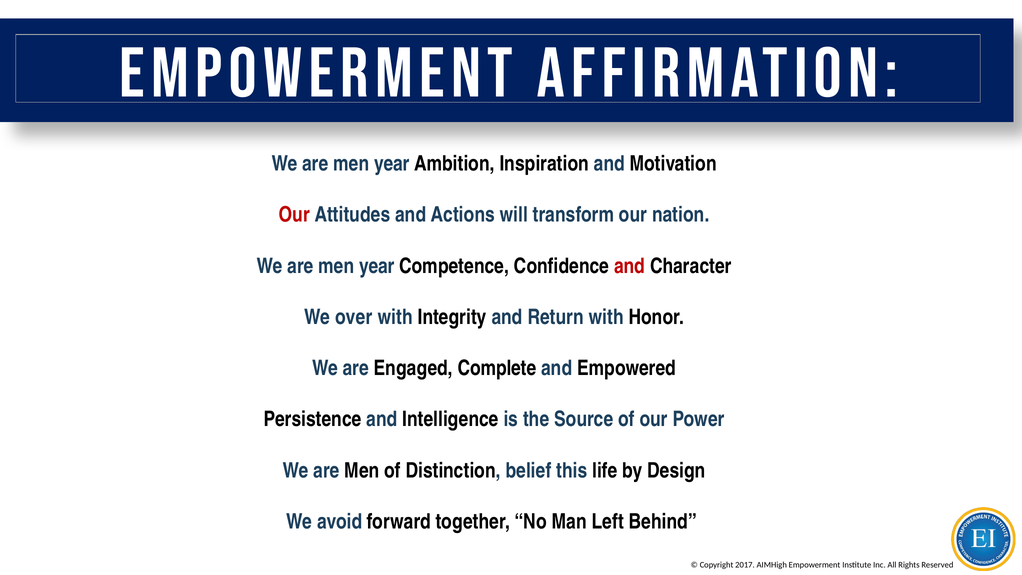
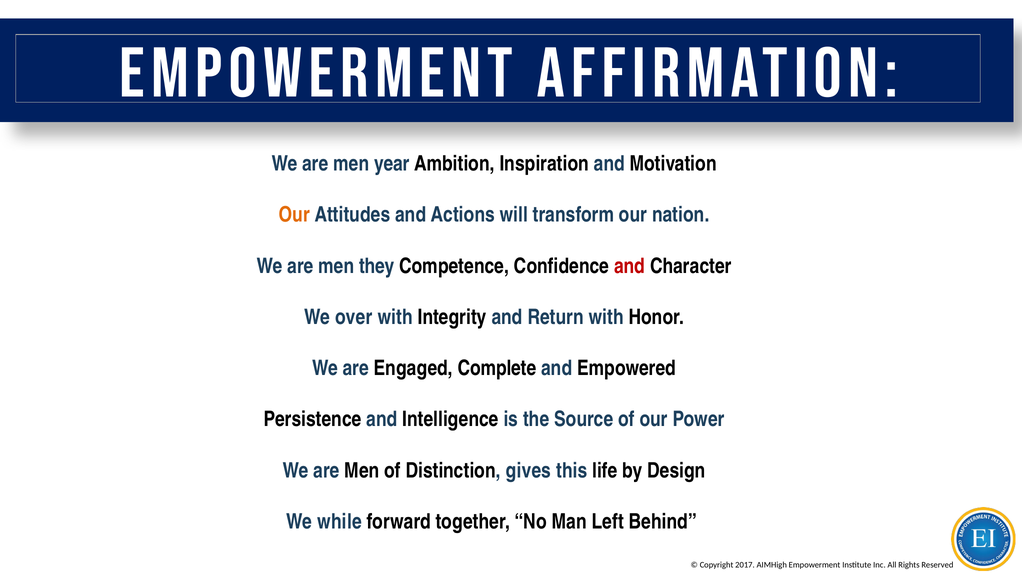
Our at (294, 215) colour: red -> orange
year at (377, 266): year -> they
belief: belief -> gives
avoid: avoid -> while
